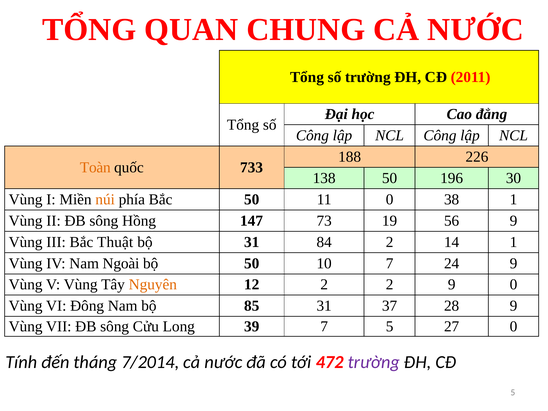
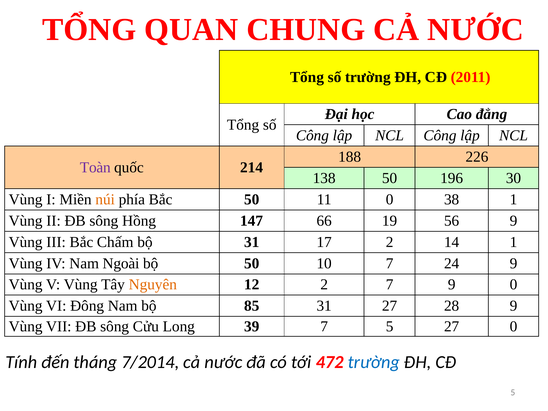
Toàn colour: orange -> purple
733: 733 -> 214
73: 73 -> 66
Thuật: Thuật -> Chấm
84: 84 -> 17
2 2: 2 -> 7
31 37: 37 -> 27
trường at (374, 362) colour: purple -> blue
